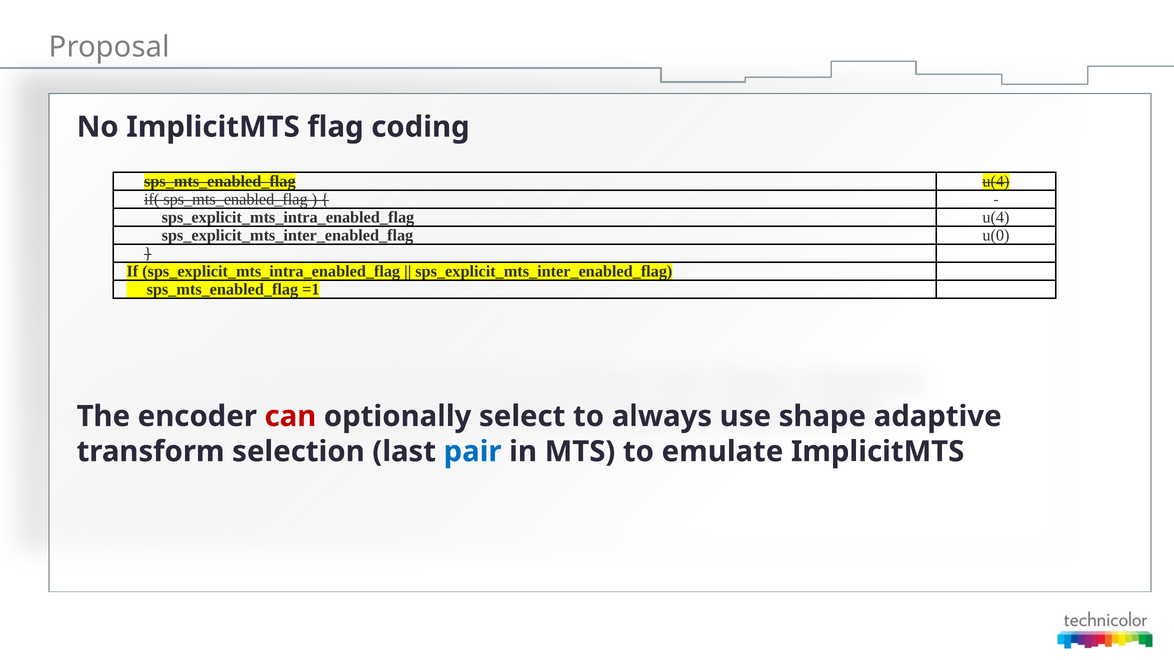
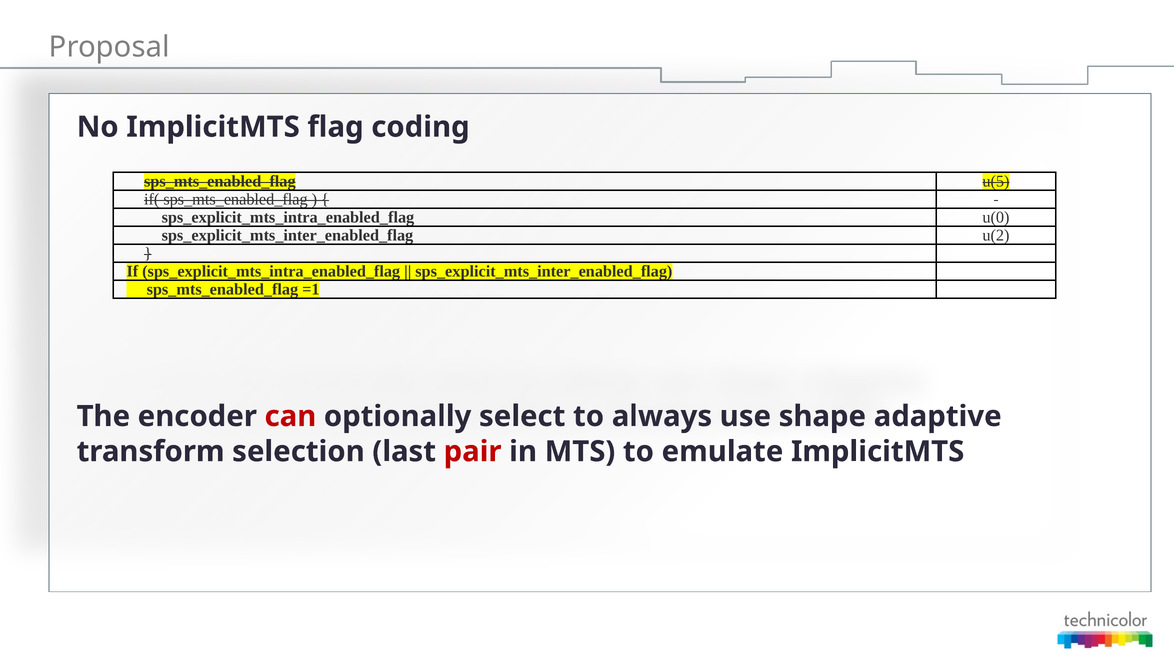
u(4 at (996, 181): u(4 -> u(5
u(4 at (996, 217): u(4 -> u(0
u(0: u(0 -> u(2
pair colour: blue -> red
